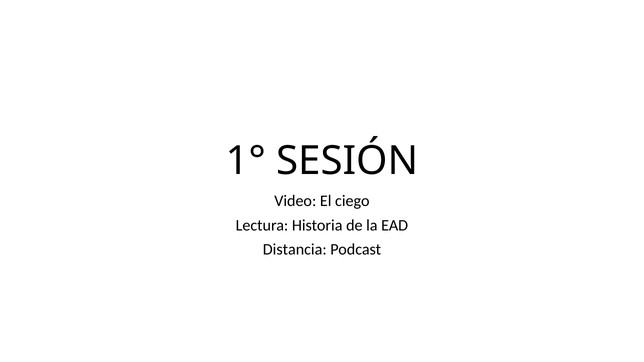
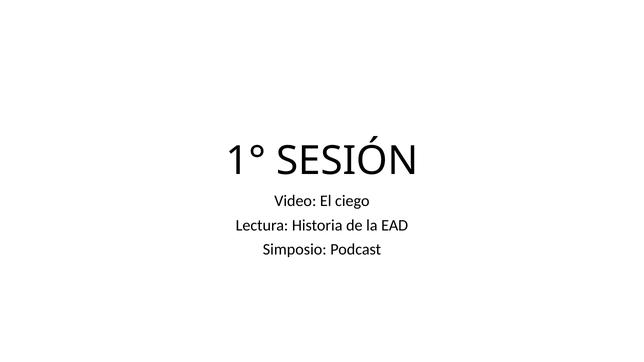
Distancia: Distancia -> Simposio
